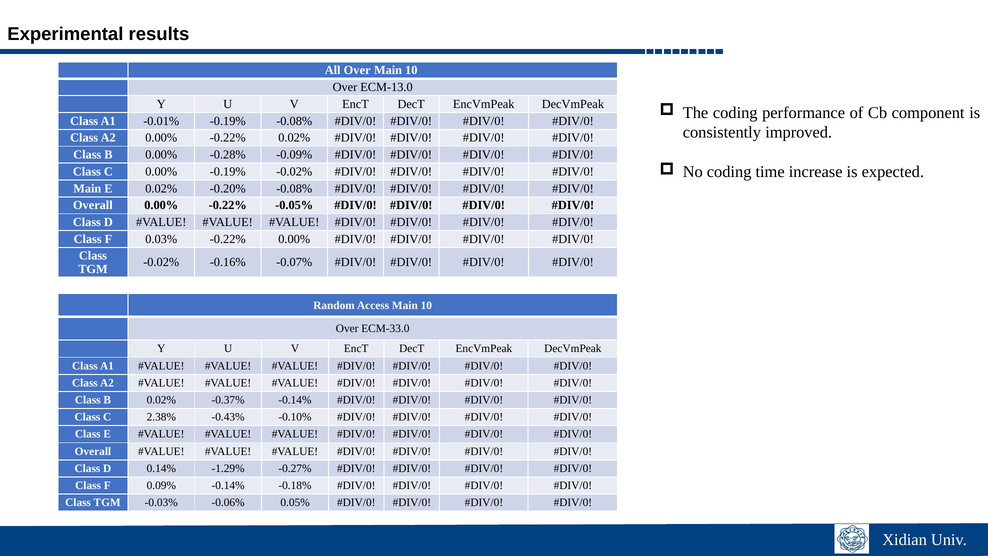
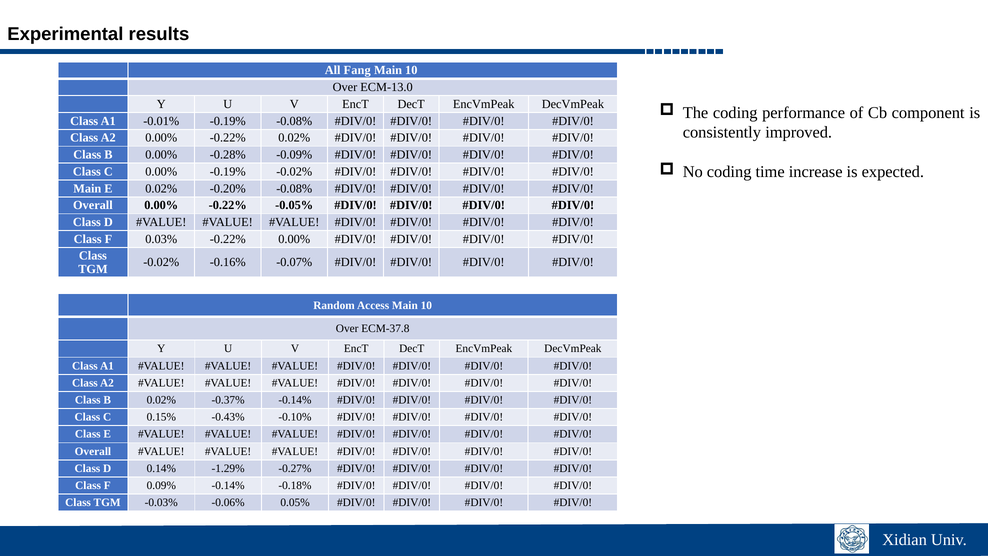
All Over: Over -> Fang
ECM-33.0: ECM-33.0 -> ECM-37.8
2.38%: 2.38% -> 0.15%
